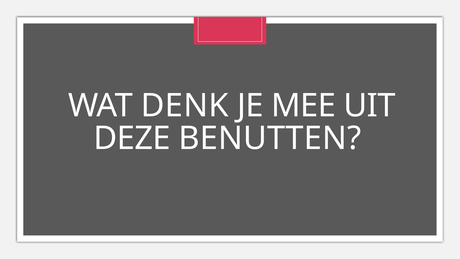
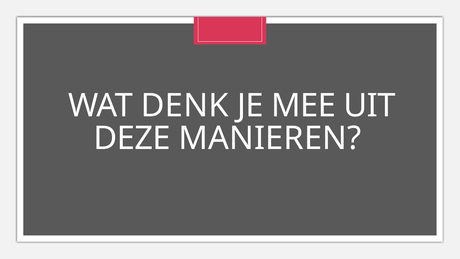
BENUTTEN: BENUTTEN -> MANIEREN
